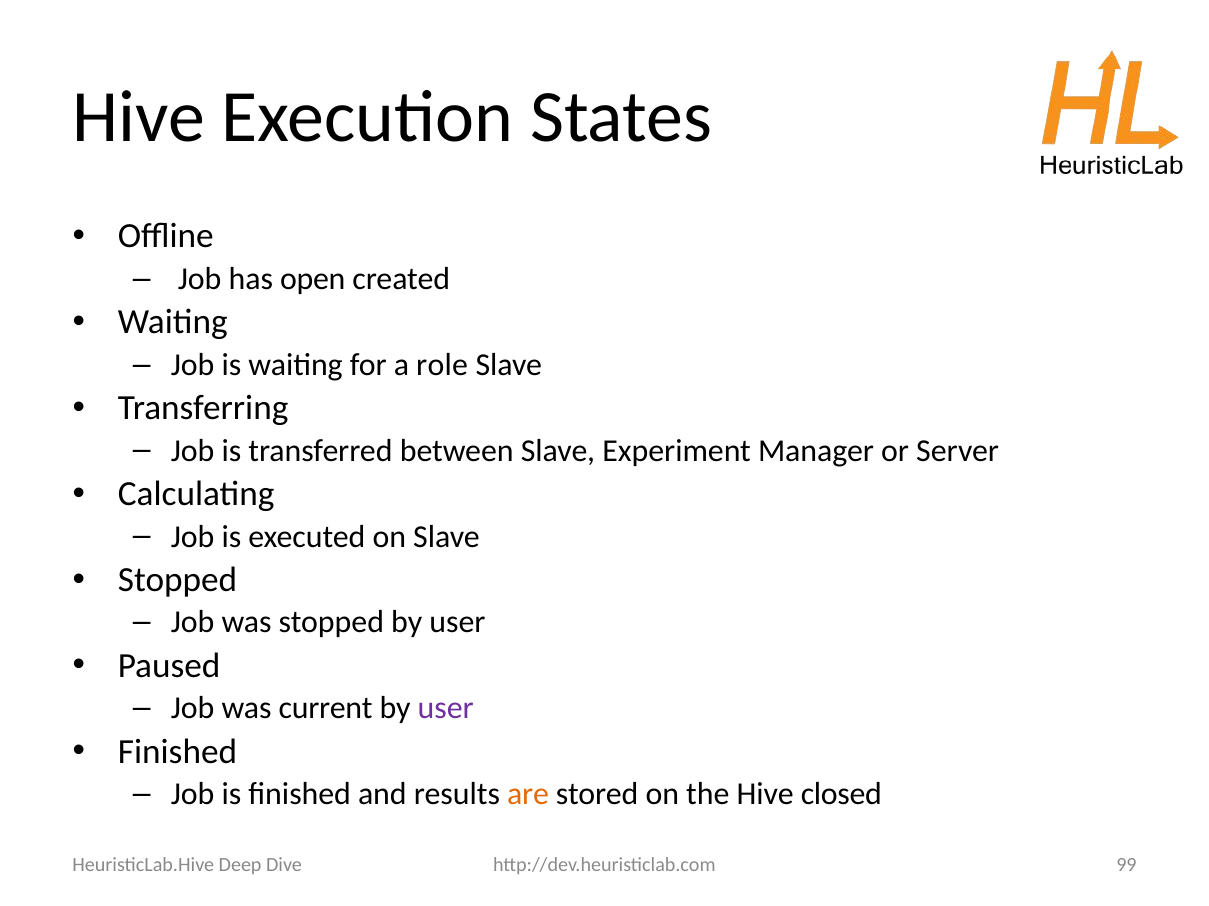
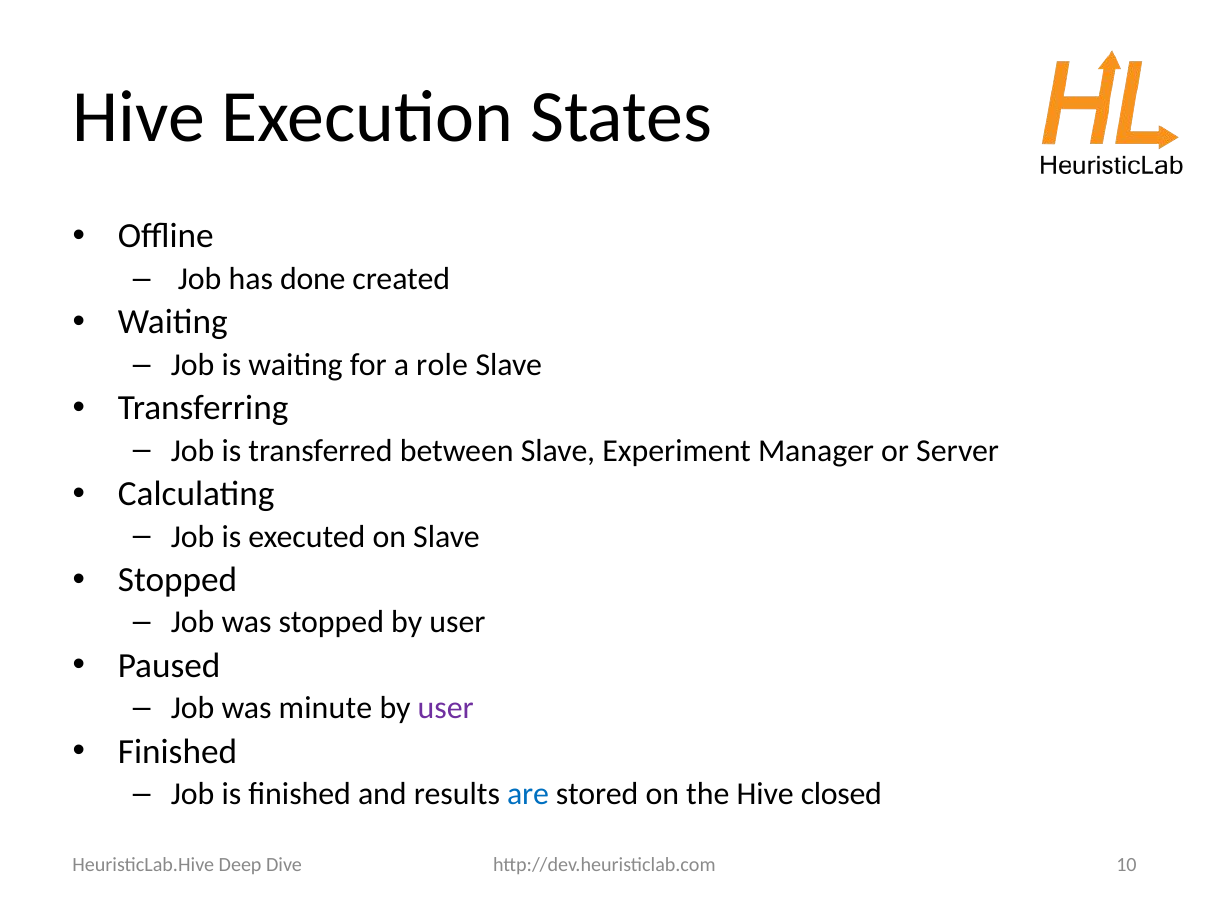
open: open -> done
current: current -> minute
are colour: orange -> blue
99: 99 -> 10
